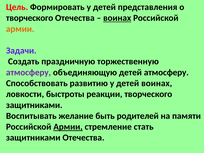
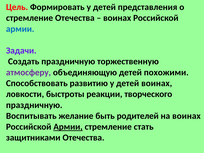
творческого at (30, 18): творческого -> стремление
воинах at (117, 18) underline: present -> none
армии at (20, 29) colour: orange -> blue
детей атмосферу: атмосферу -> похожими
защитниками at (34, 105): защитниками -> праздничную
на памяти: памяти -> воинах
